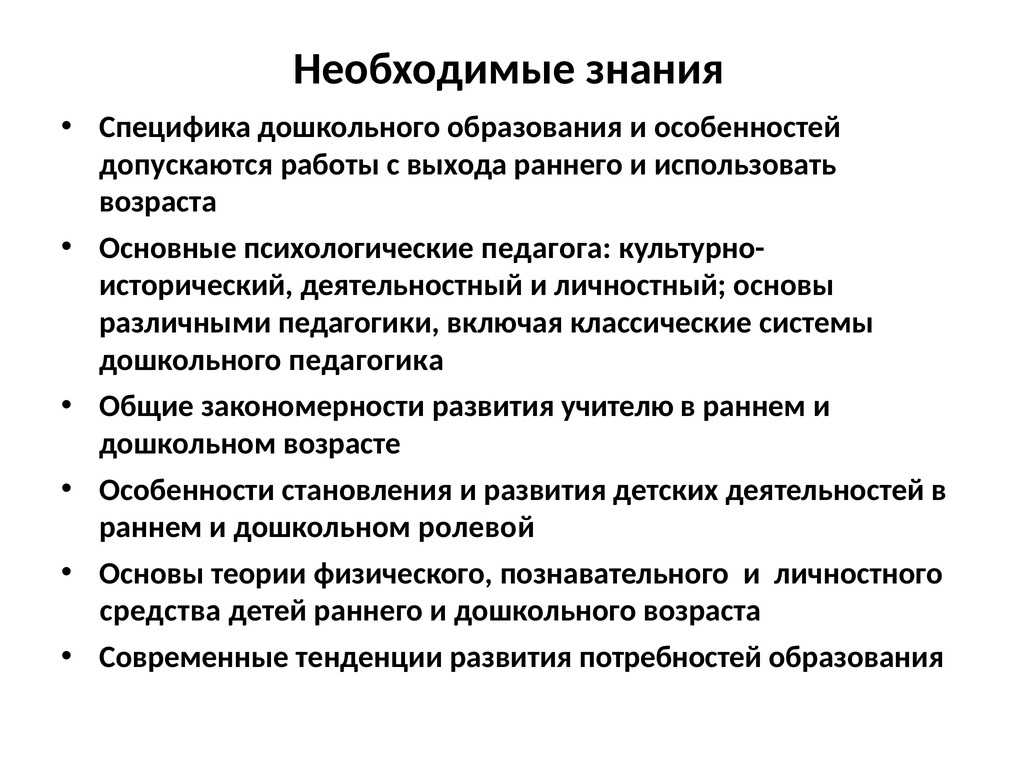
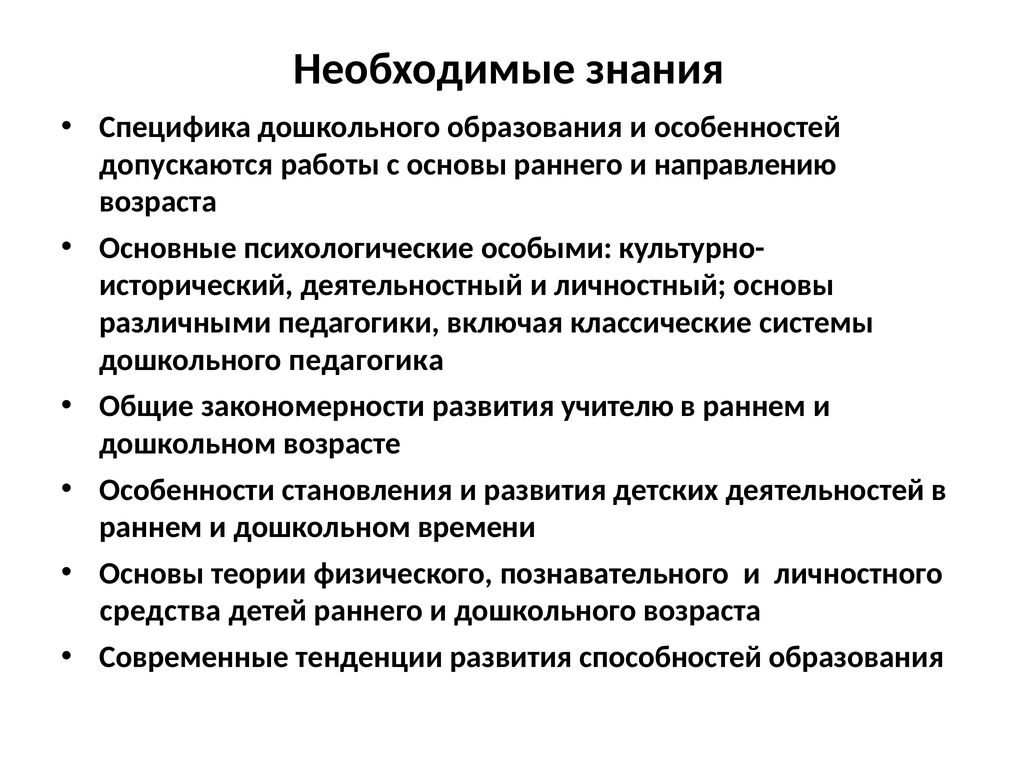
с выхода: выхода -> основы
использовать: использовать -> направлению
педагога: педагога -> особыми
ролевой: ролевой -> времени
потребностей: потребностей -> способностей
